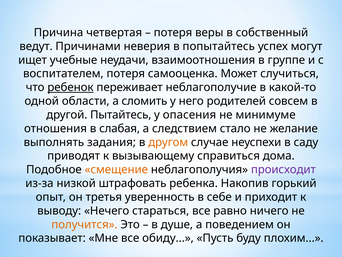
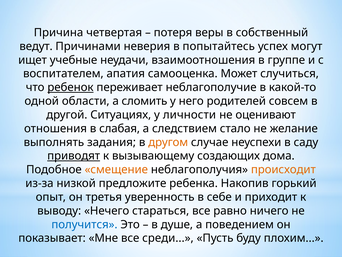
воспитателем потеря: потеря -> апатия
Пытайтесь: Пытайтесь -> Ситуациях
опасения: опасения -> личности
минимуме: минимуме -> оценивают
приводят underline: none -> present
справиться: справиться -> создающих
происходит colour: purple -> orange
штрафовать: штрафовать -> предложите
получится colour: orange -> blue
обиду: обиду -> среди
